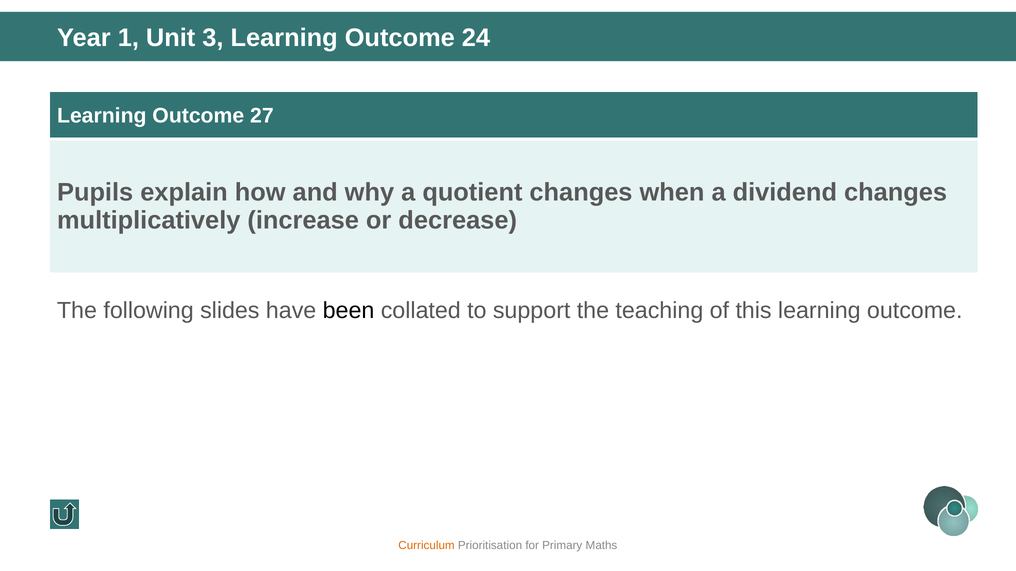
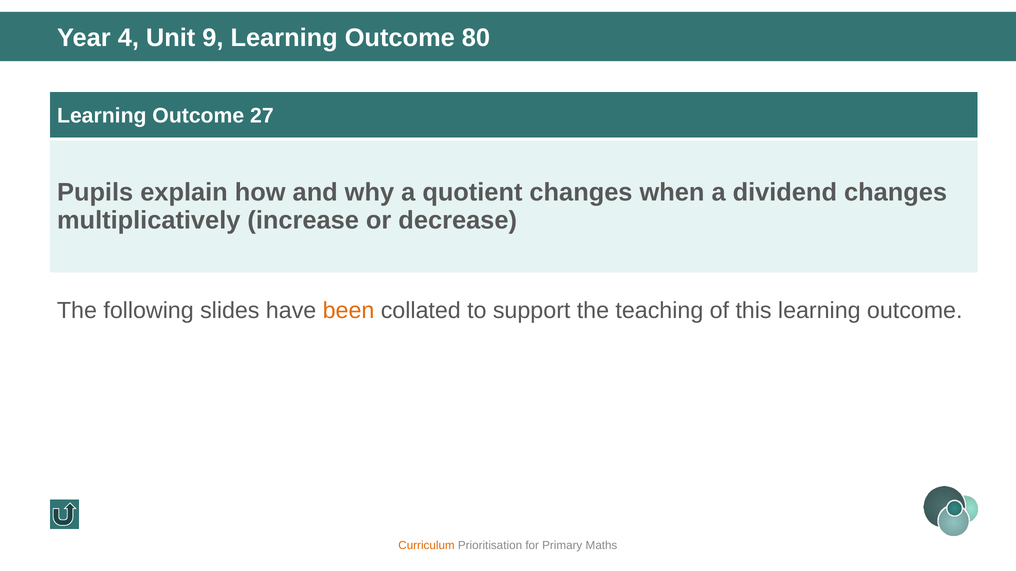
1: 1 -> 4
3: 3 -> 9
24: 24 -> 80
been colour: black -> orange
